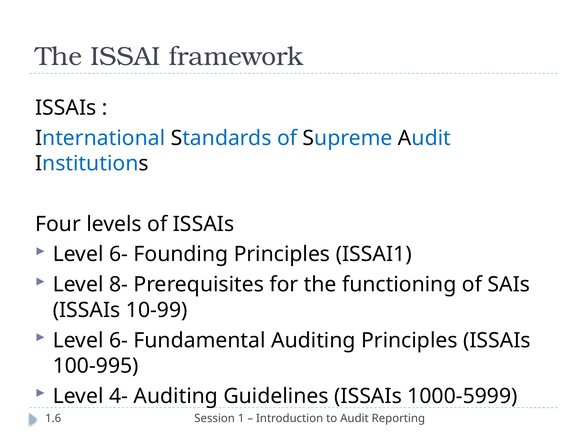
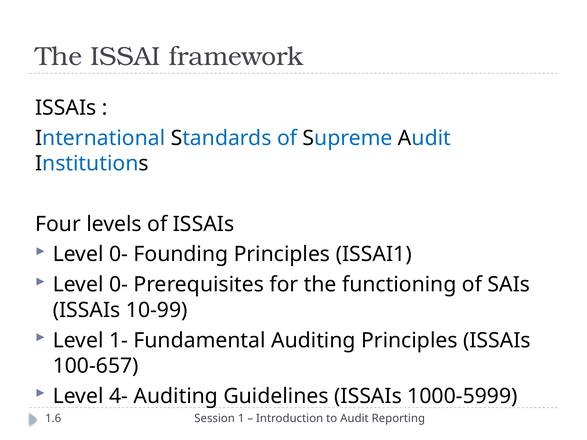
6- at (118, 254): 6- -> 0-
8- at (118, 285): 8- -> 0-
6- at (118, 341): 6- -> 1-
100-995: 100-995 -> 100-657
